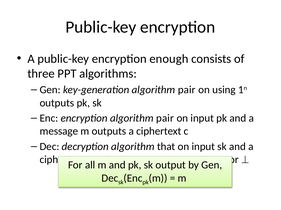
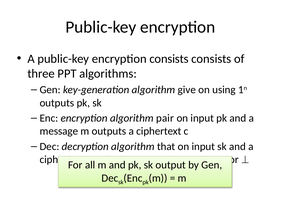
encryption enough: enough -> consists
key-generation algorithm pair: pair -> give
